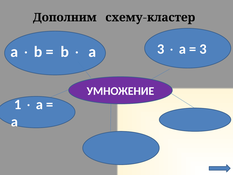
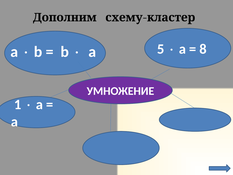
a 3: 3 -> 5
3 at (203, 49): 3 -> 8
